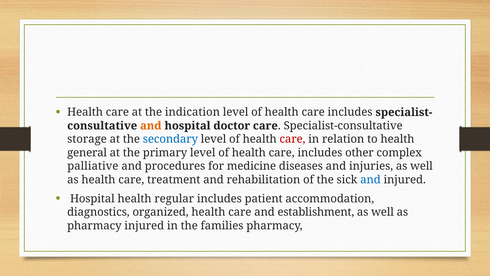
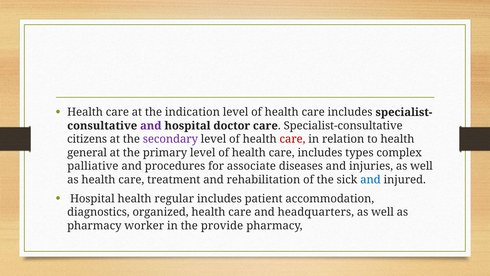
and at (151, 126) colour: orange -> purple
storage: storage -> citizens
secondary colour: blue -> purple
other: other -> types
medicine: medicine -> associate
establishment: establishment -> headquarters
pharmacy injured: injured -> worker
families: families -> provide
